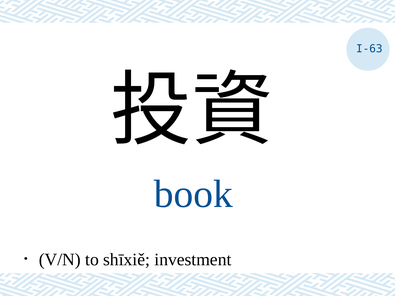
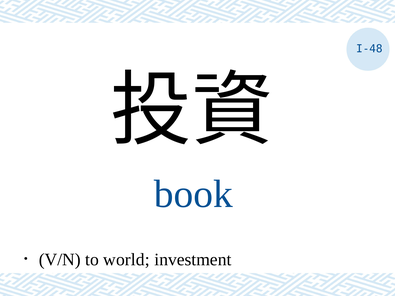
I-63: I-63 -> I-48
shīxiě: shīxiě -> world
